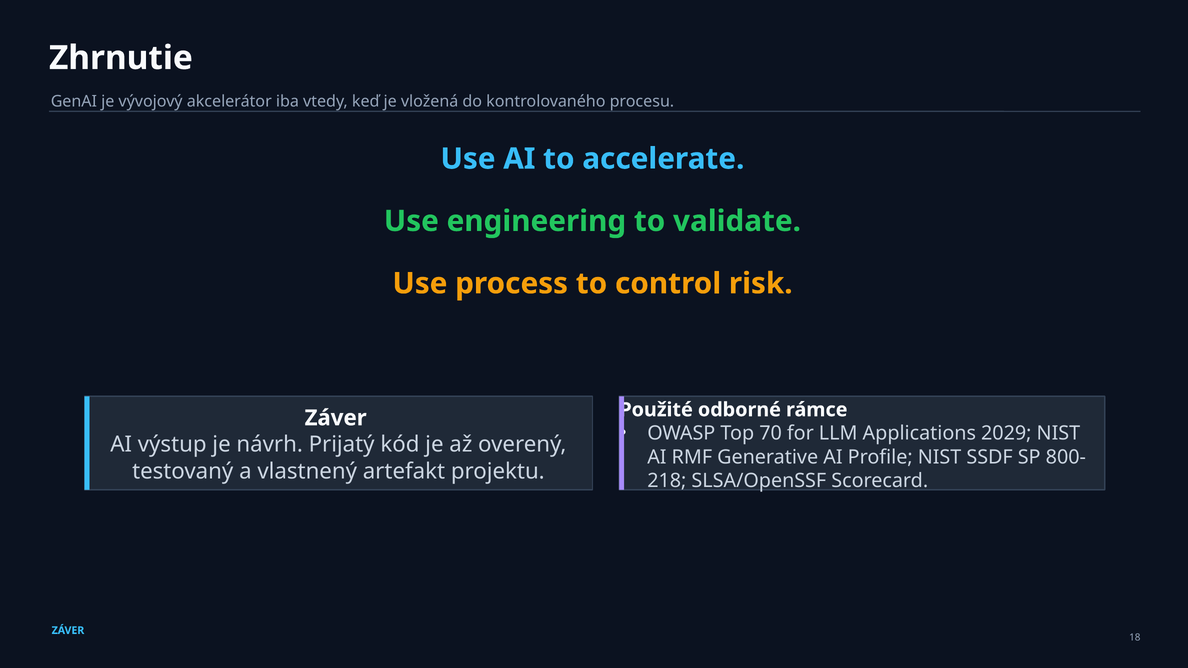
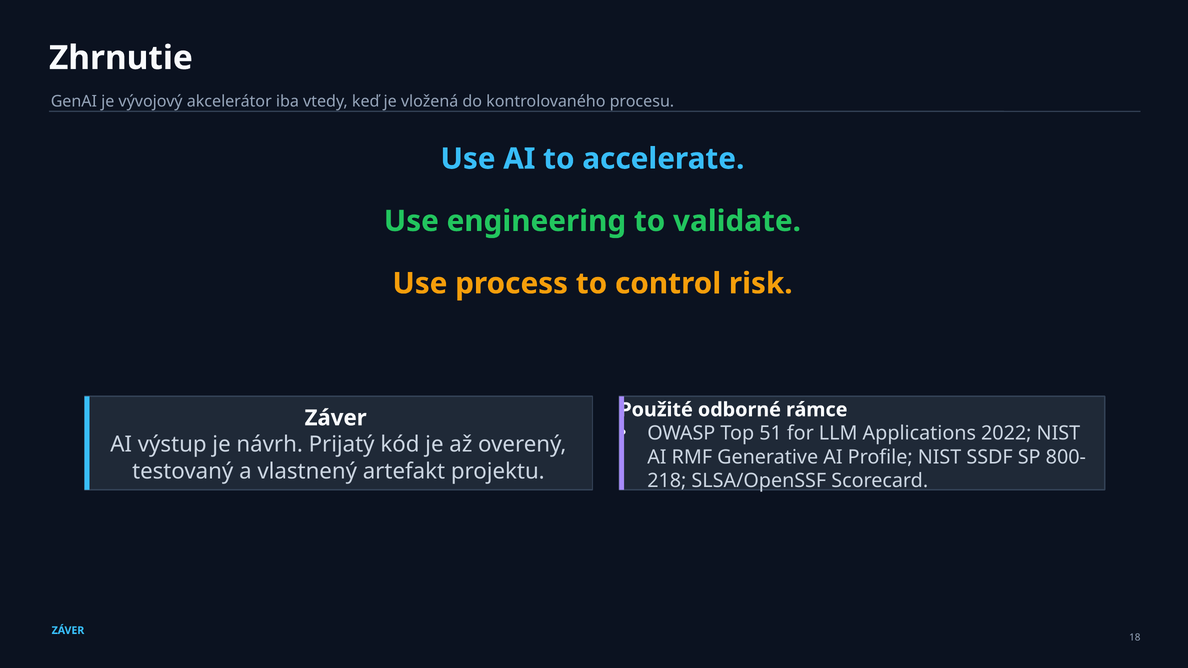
70: 70 -> 51
2029: 2029 -> 2022
